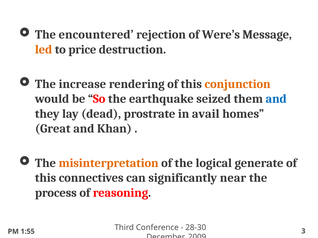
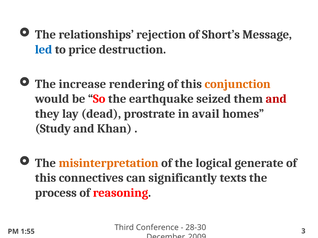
encountered: encountered -> relationships
Were’s: Were’s -> Short’s
led colour: orange -> blue
and at (276, 99) colour: blue -> red
Great: Great -> Study
near: near -> texts
